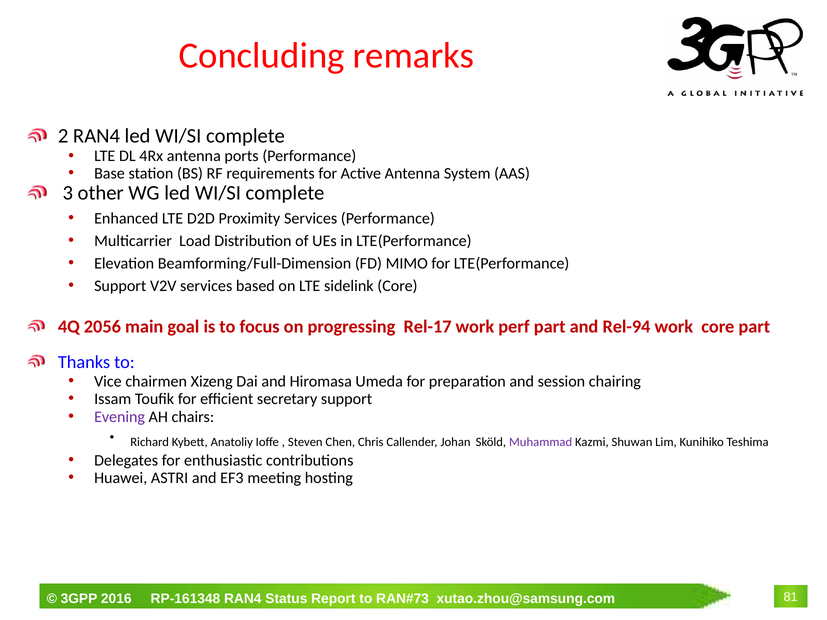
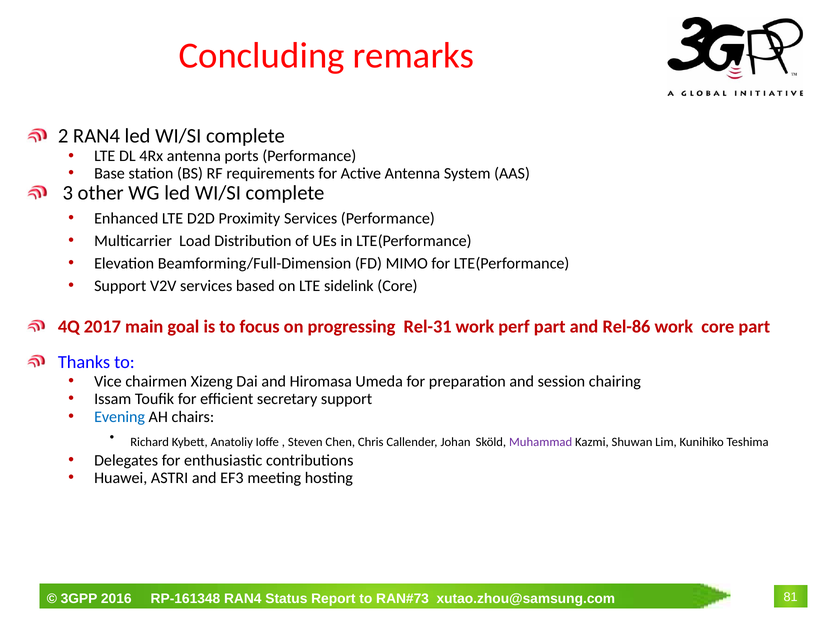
2056: 2056 -> 2017
Rel-17: Rel-17 -> Rel-31
Rel-94: Rel-94 -> Rel-86
Evening colour: purple -> blue
